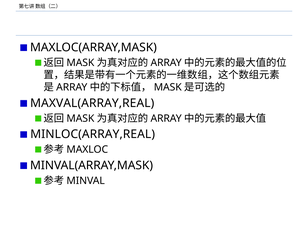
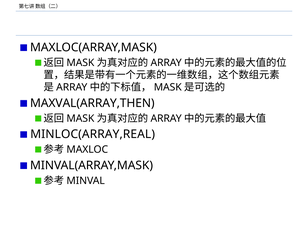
MAXVAL(ARRAY,REAL: MAXVAL(ARRAY,REAL -> MAXVAL(ARRAY,THEN
